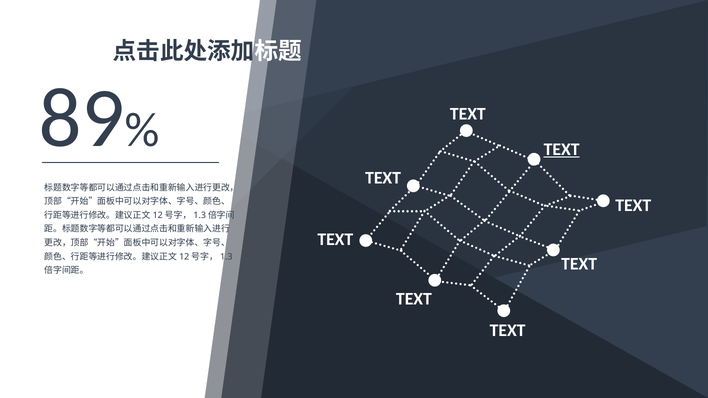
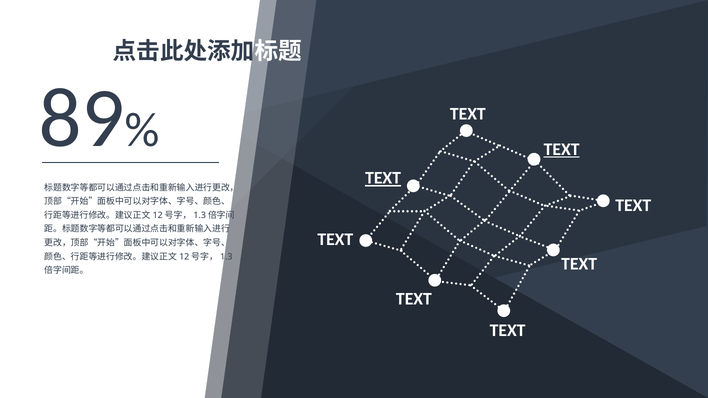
TEXT at (383, 178) underline: none -> present
